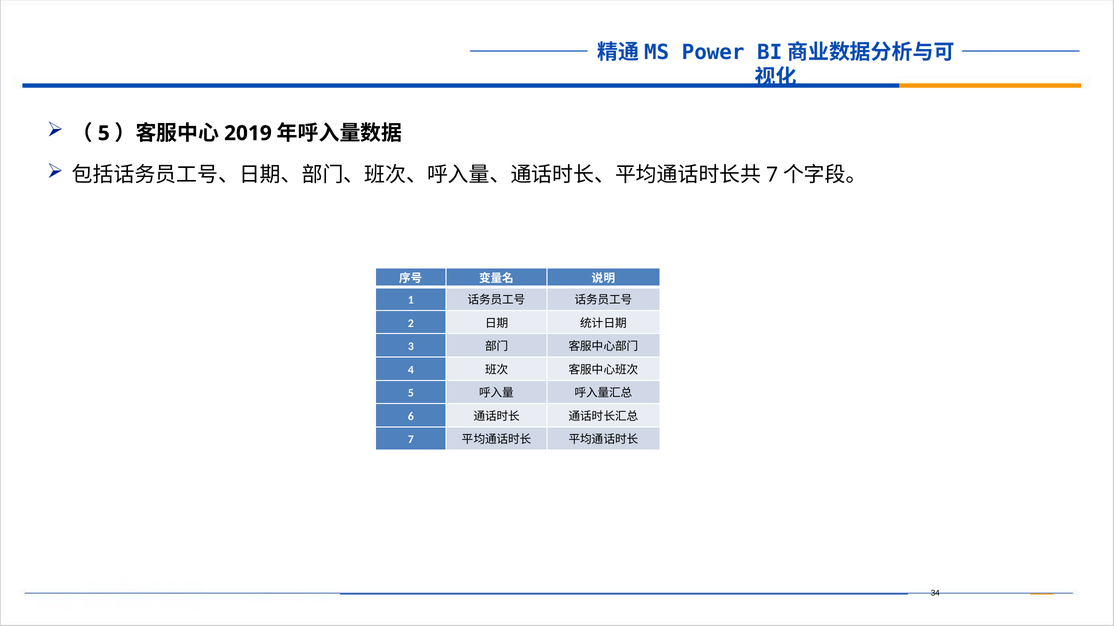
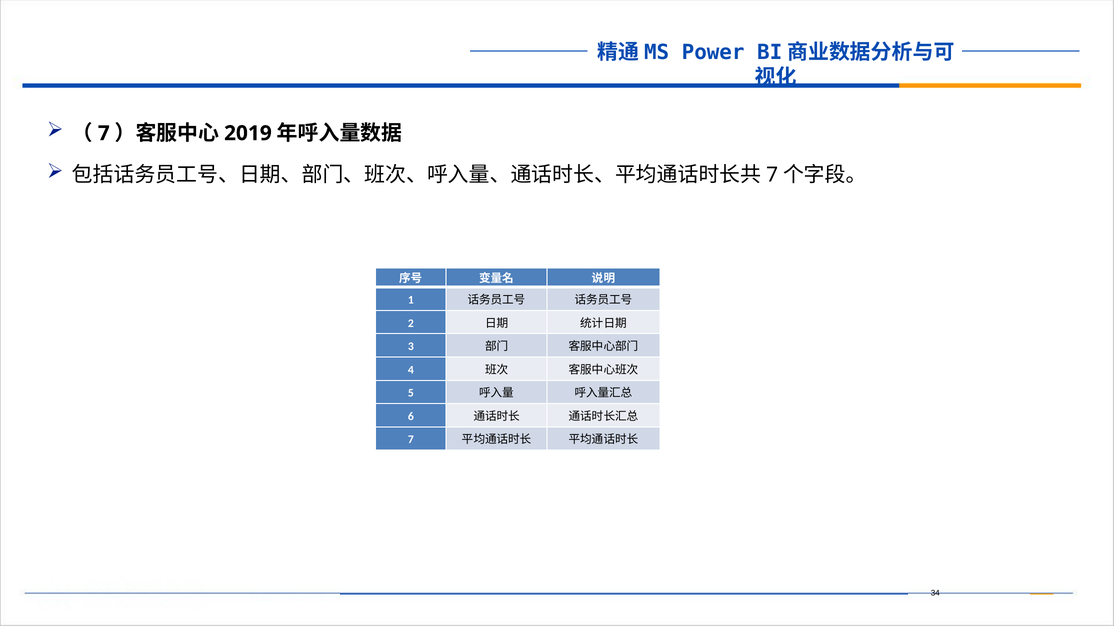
5 at (104, 133): 5 -> 7
